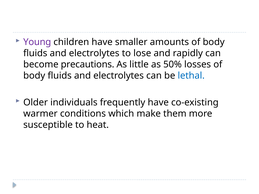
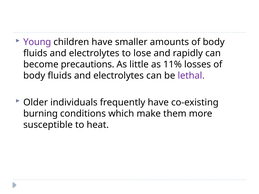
50%: 50% -> 11%
lethal colour: blue -> purple
warmer: warmer -> burning
